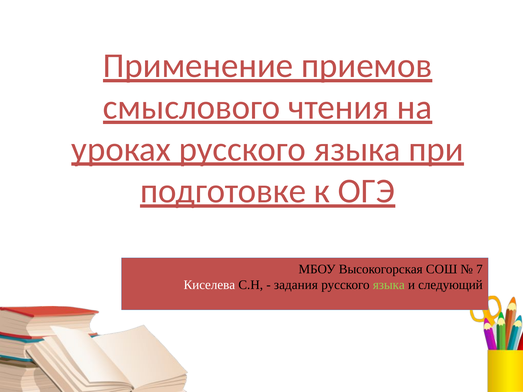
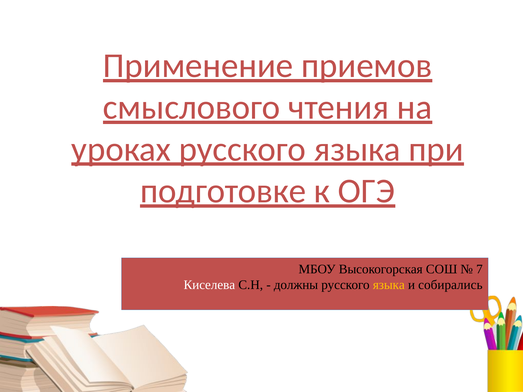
задания: задания -> должны
языка at (389, 285) colour: light green -> yellow
следующий: следующий -> собирались
